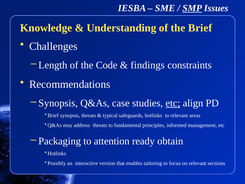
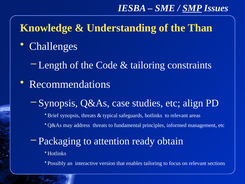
the Brief: Brief -> Than
findings at (148, 65): findings -> tailoring
etc at (173, 103) underline: present -> none
